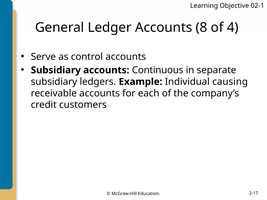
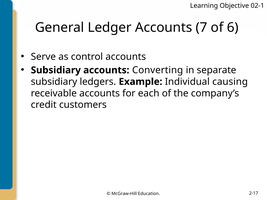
8: 8 -> 7
4: 4 -> 6
Continuous: Continuous -> Converting
